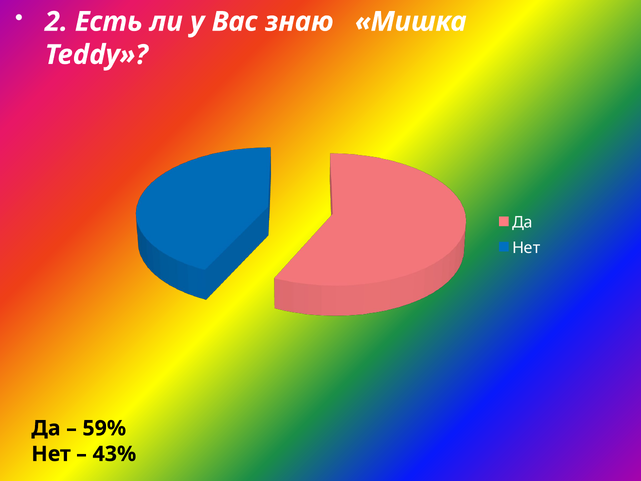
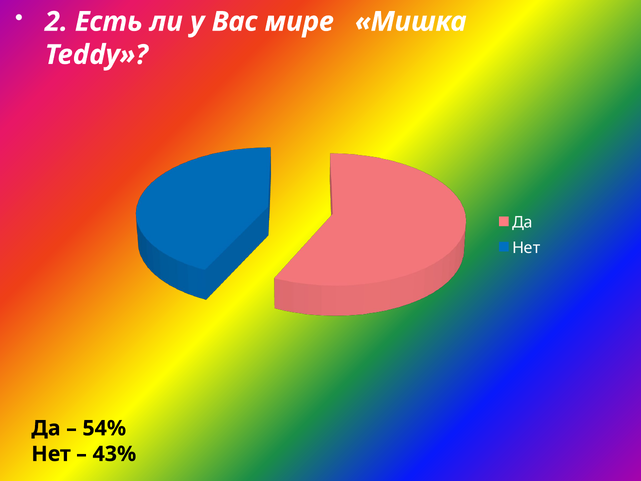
знаю: знаю -> мире
59%: 59% -> 54%
